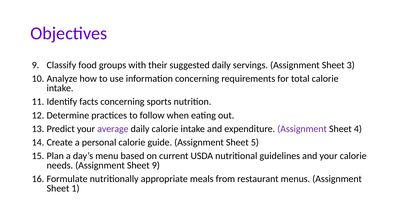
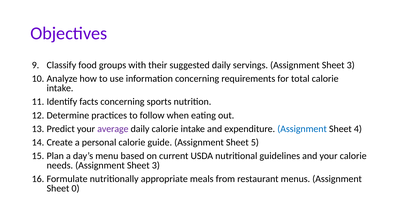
Assignment at (302, 129) colour: purple -> blue
needs Assignment Sheet 9: 9 -> 3
1: 1 -> 0
